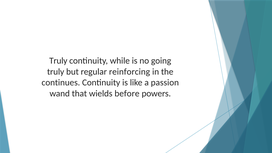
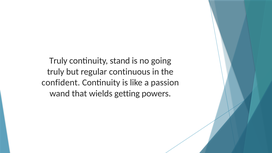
while: while -> stand
reinforcing: reinforcing -> continuous
continues: continues -> confident
before: before -> getting
